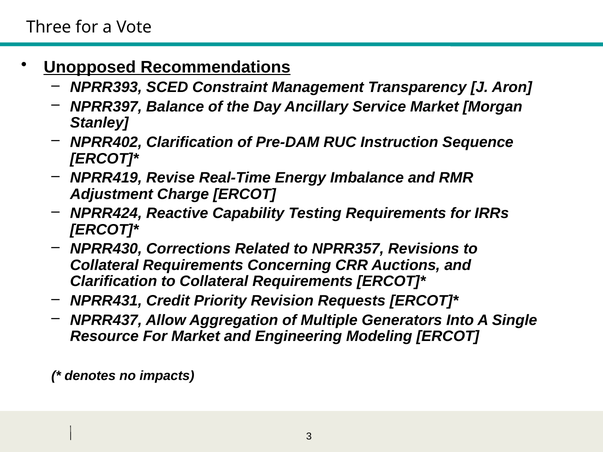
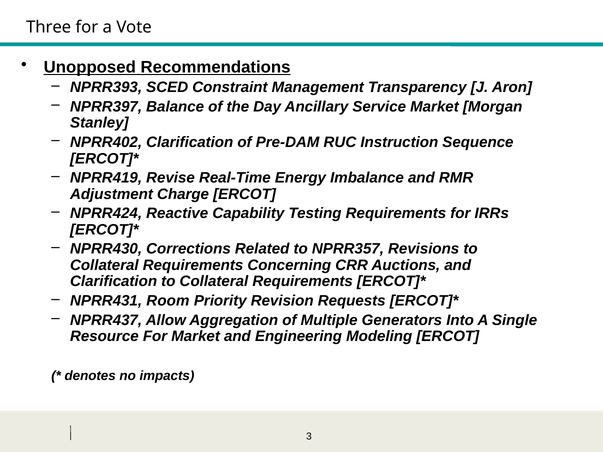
Credit: Credit -> Room
